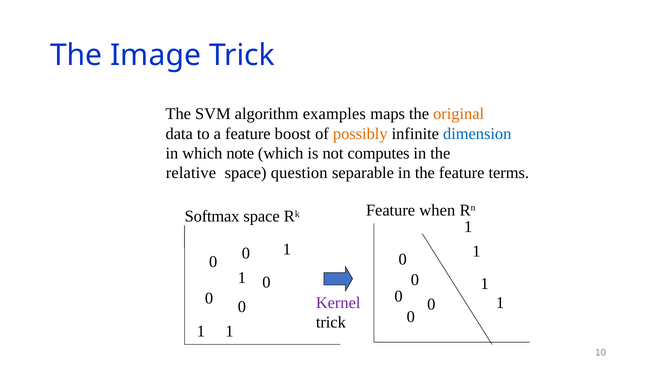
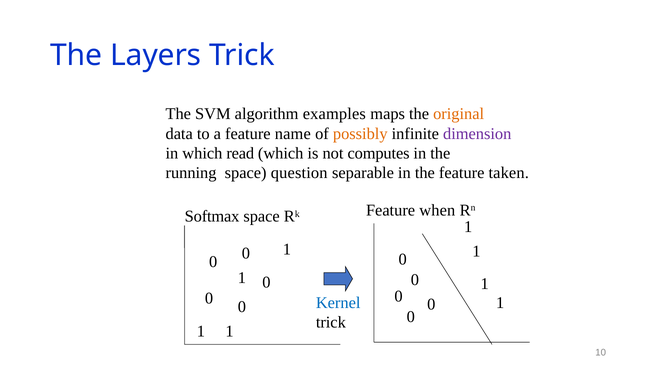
Image: Image -> Layers
boost: boost -> name
dimension colour: blue -> purple
note: note -> read
relative: relative -> running
terms: terms -> taken
Kernel colour: purple -> blue
